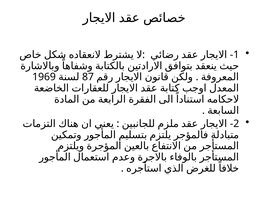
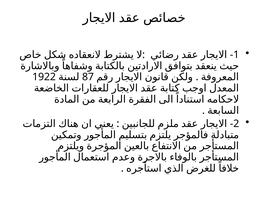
1969: 1969 -> 1922
